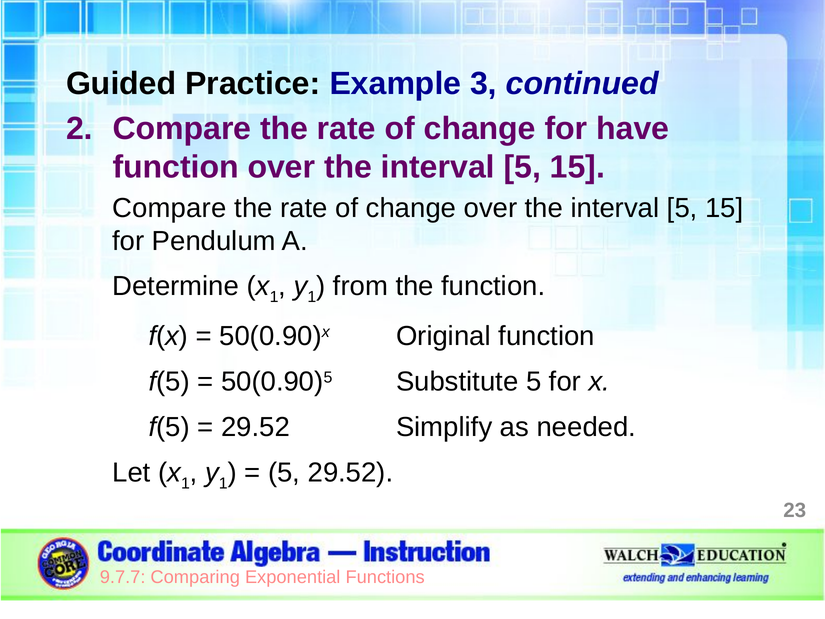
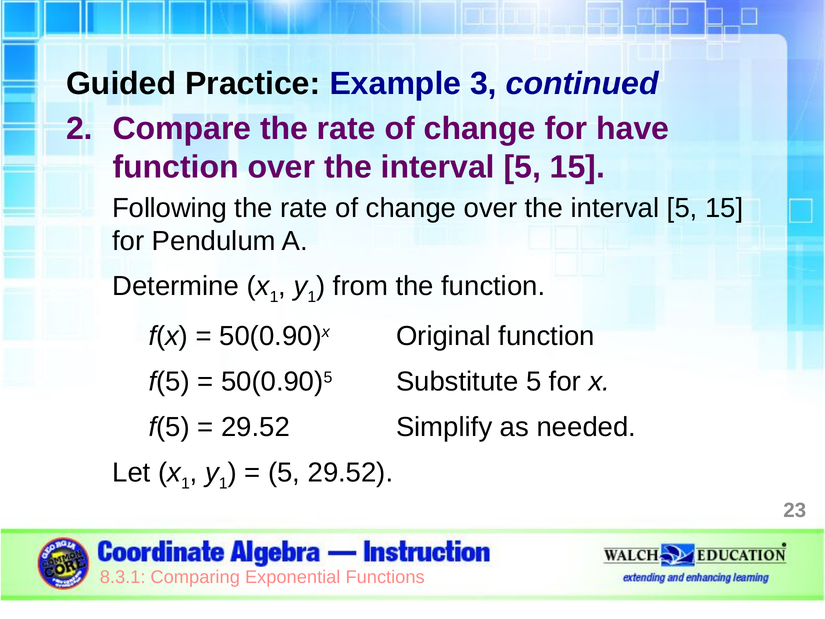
Compare at (169, 208): Compare -> Following
9.7.7: 9.7.7 -> 8.3.1
